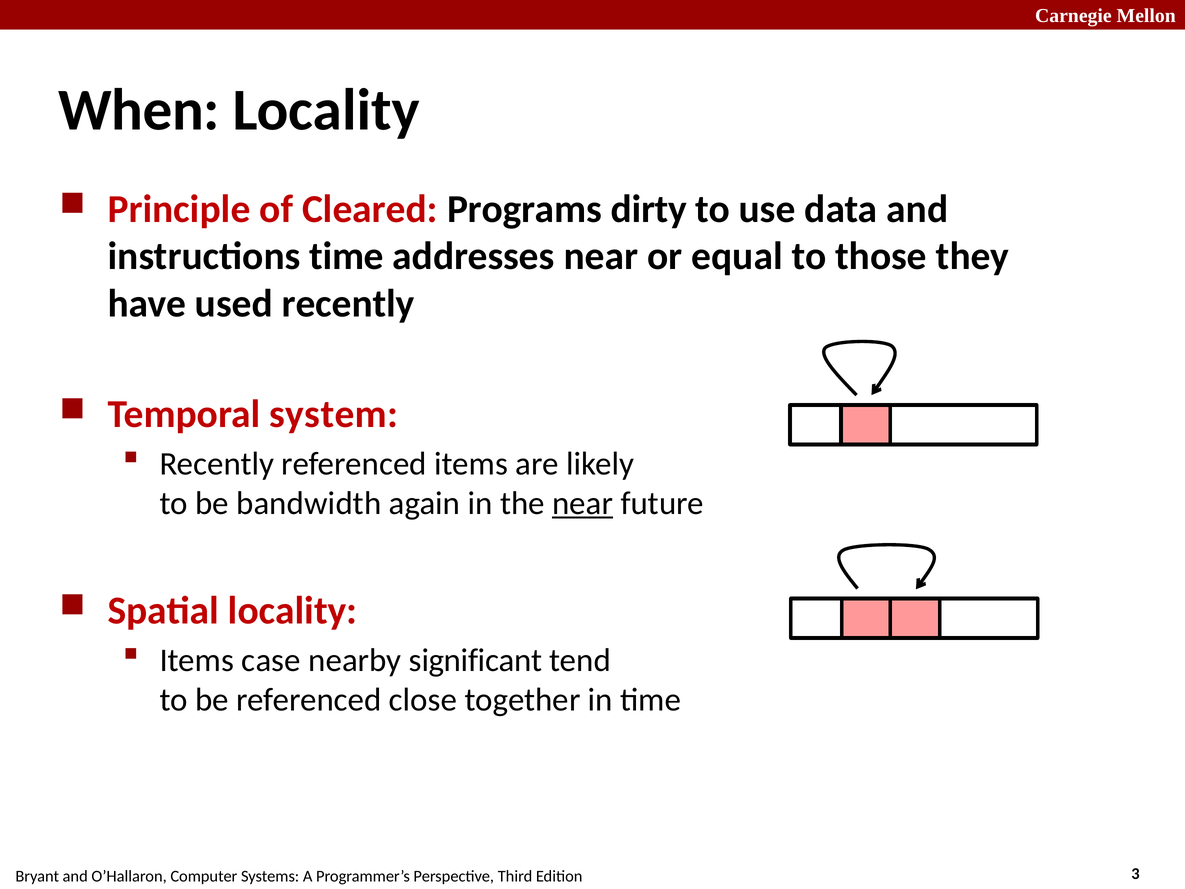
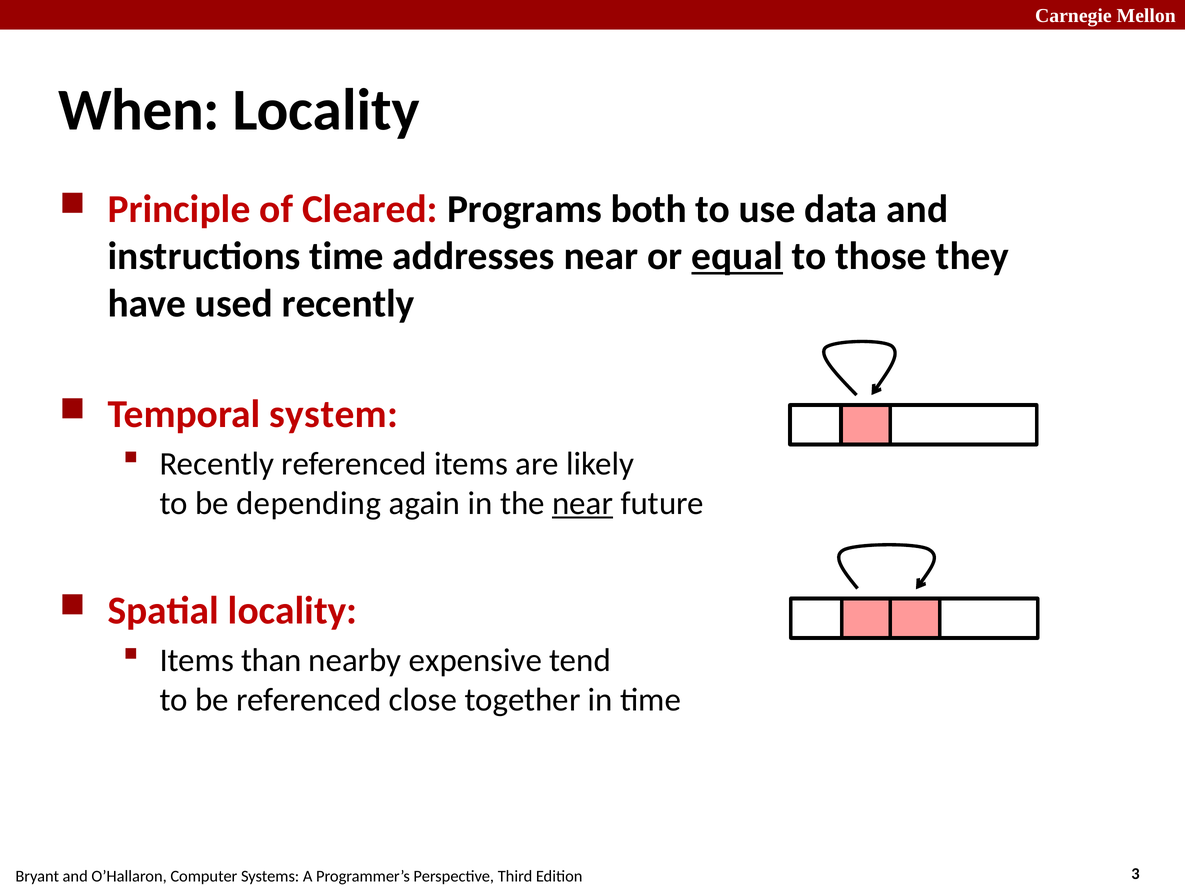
dirty: dirty -> both
equal underline: none -> present
bandwidth: bandwidth -> depending
case: case -> than
significant: significant -> expensive
